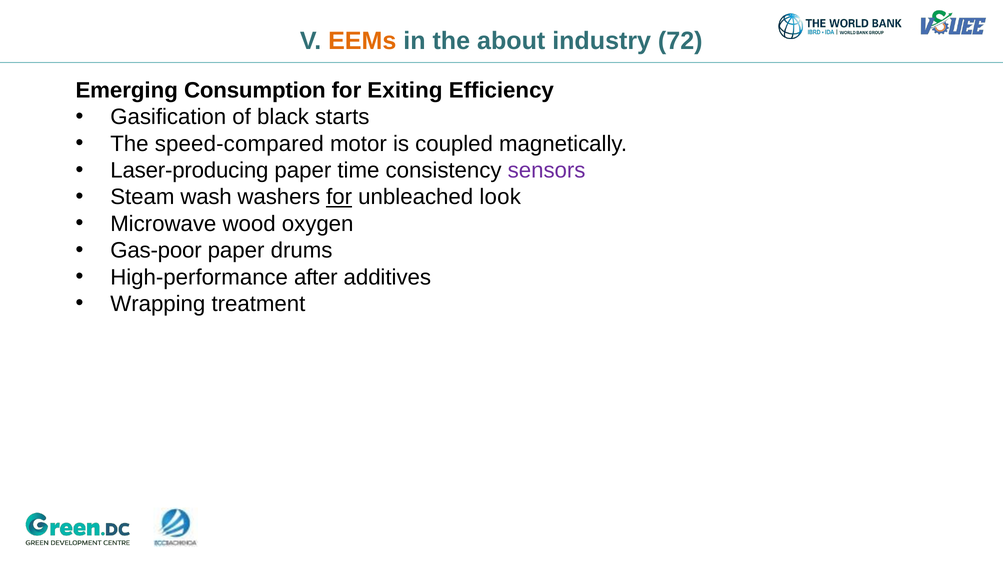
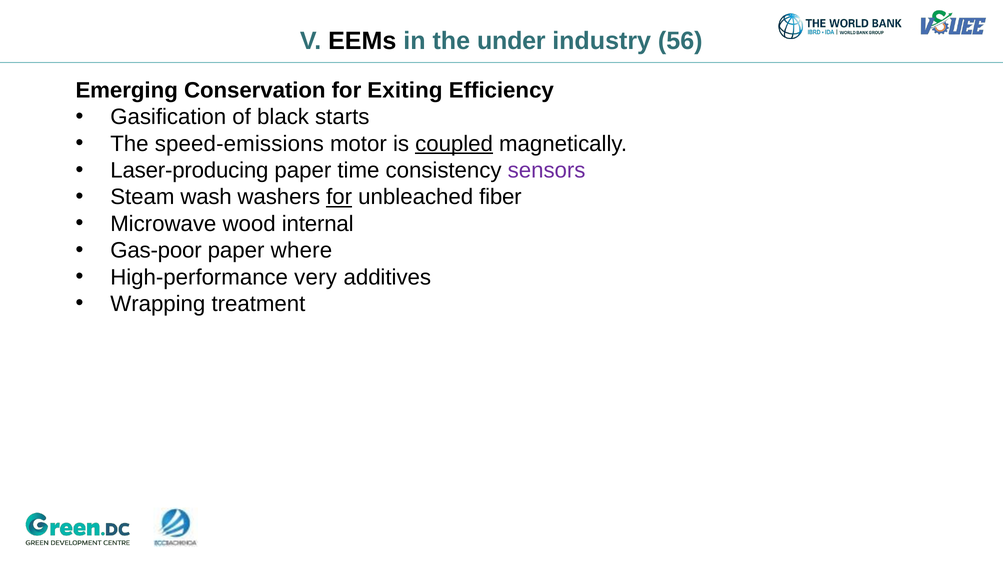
EEMs colour: orange -> black
about: about -> under
72: 72 -> 56
Consumption: Consumption -> Conservation
speed-compared: speed-compared -> speed-emissions
coupled underline: none -> present
look: look -> fiber
oxygen: oxygen -> internal
drums: drums -> where
after: after -> very
